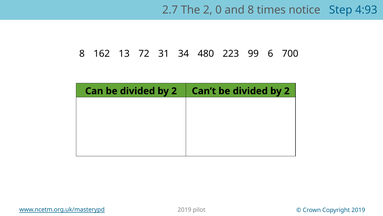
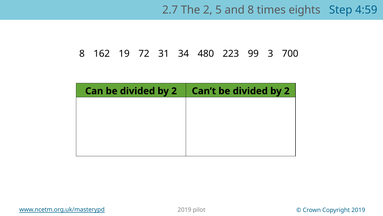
0: 0 -> 5
notice: notice -> eights
4:93: 4:93 -> 4:59
6: 6 -> 3
13: 13 -> 19
